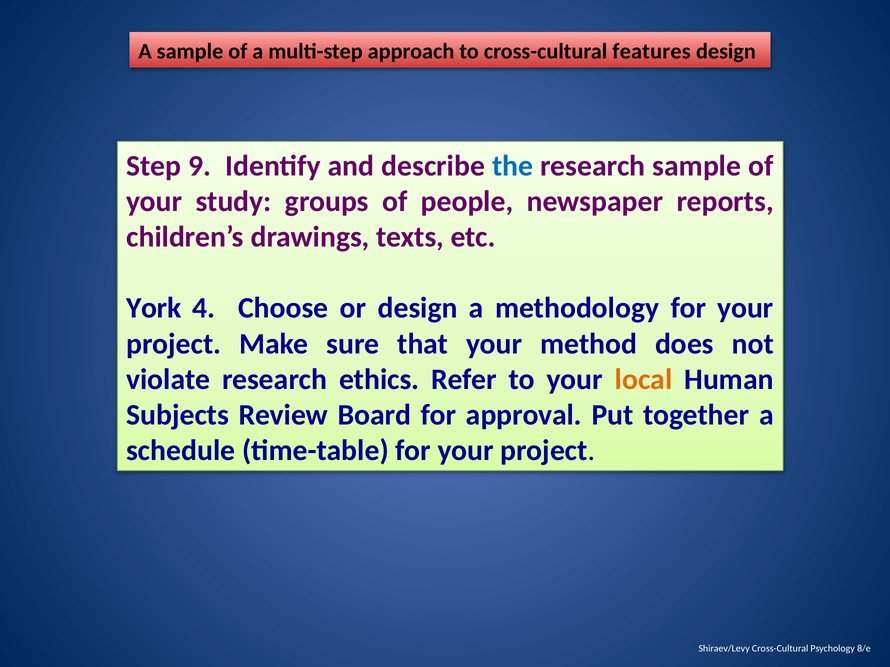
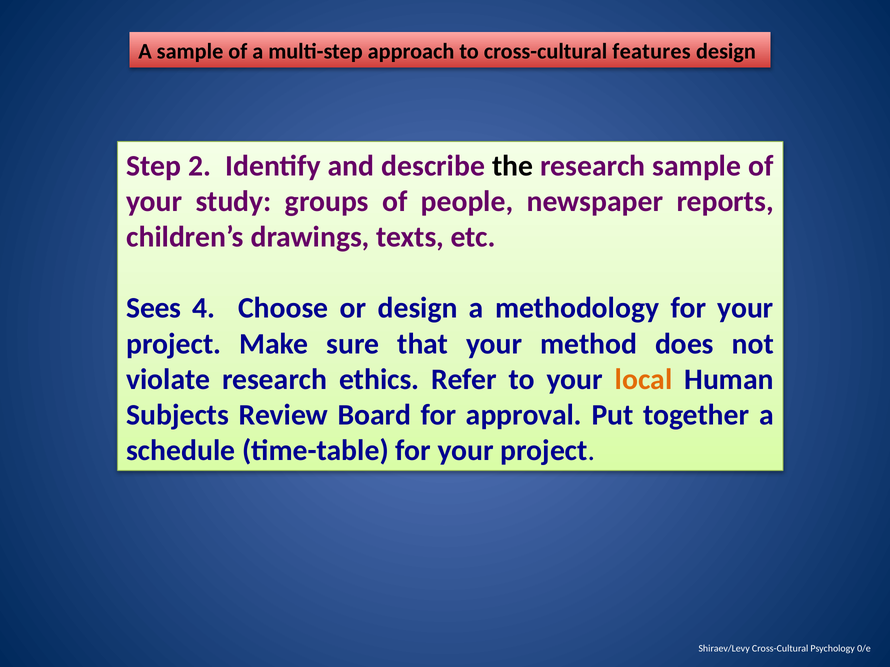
9: 9 -> 2
the colour: blue -> black
York: York -> Sees
8/e: 8/e -> 0/e
